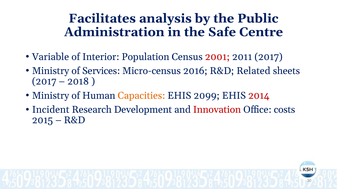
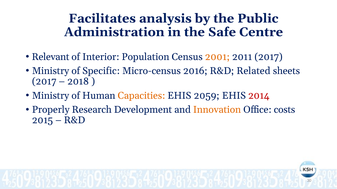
Variable: Variable -> Relevant
2001 colour: red -> orange
Services: Services -> Specific
2099: 2099 -> 2059
Incident: Incident -> Properly
Innovation colour: red -> orange
